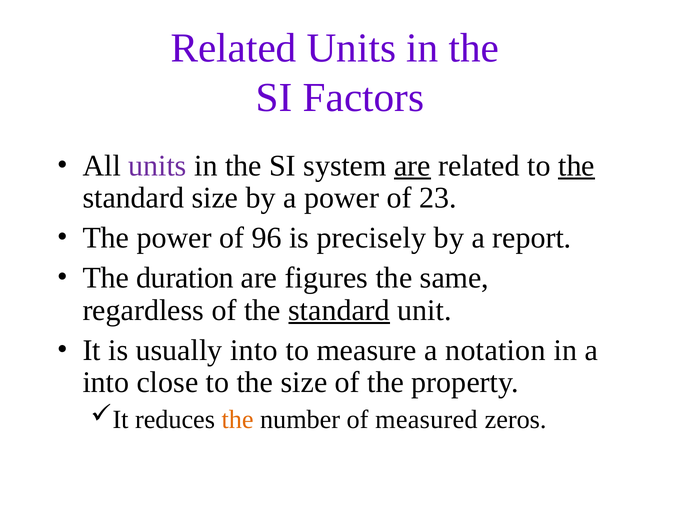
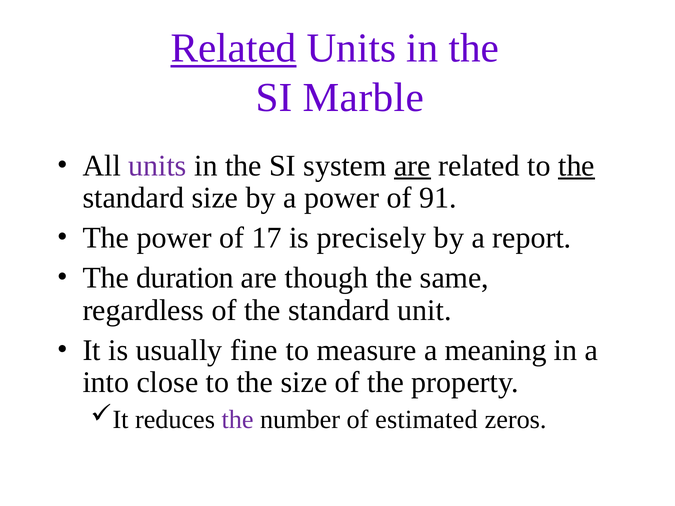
Related at (234, 48) underline: none -> present
Factors: Factors -> Marble
23: 23 -> 91
96: 96 -> 17
figures: figures -> though
standard at (339, 310) underline: present -> none
usually into: into -> fine
notation: notation -> meaning
the at (238, 420) colour: orange -> purple
measured: measured -> estimated
